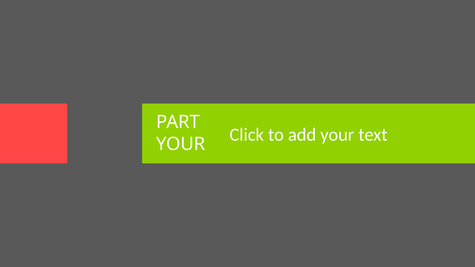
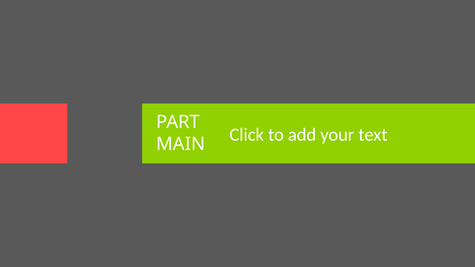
YOUR at (181, 144): YOUR -> MAIN
